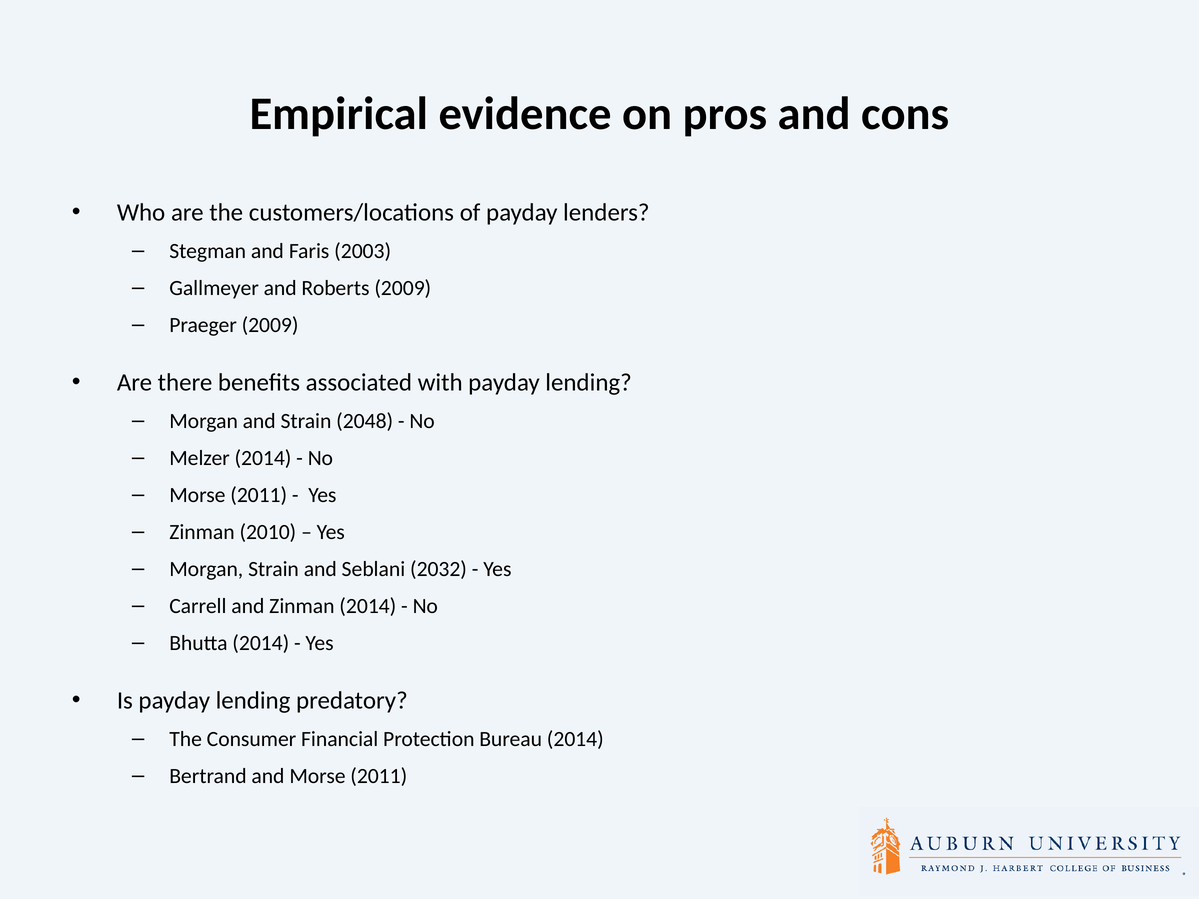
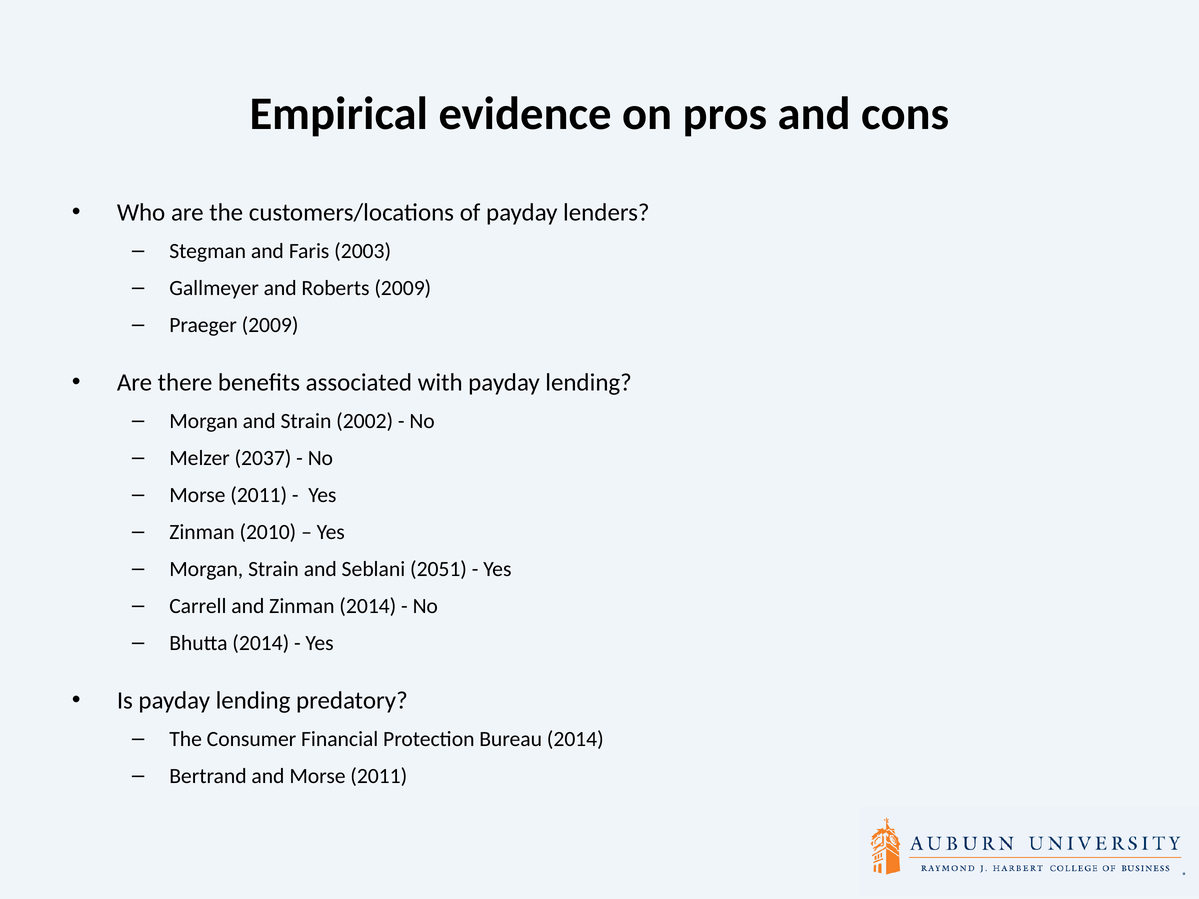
2048: 2048 -> 2002
Melzer 2014: 2014 -> 2037
2032: 2032 -> 2051
